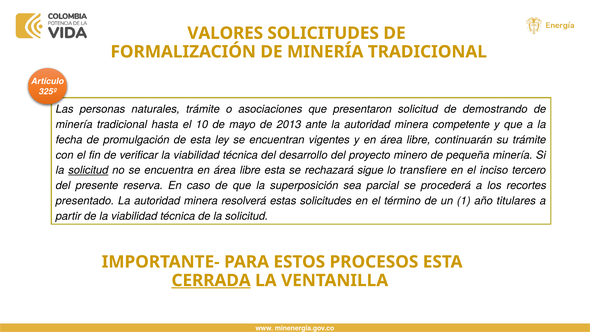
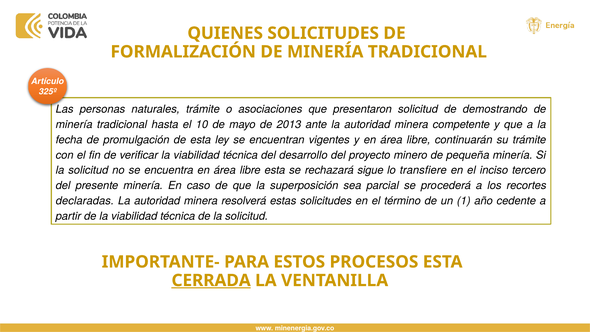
VALORES: VALORES -> QUIENES
solicitud at (88, 170) underline: present -> none
presente reserva: reserva -> minería
presentado: presentado -> declaradas
titulares: titulares -> cedente
